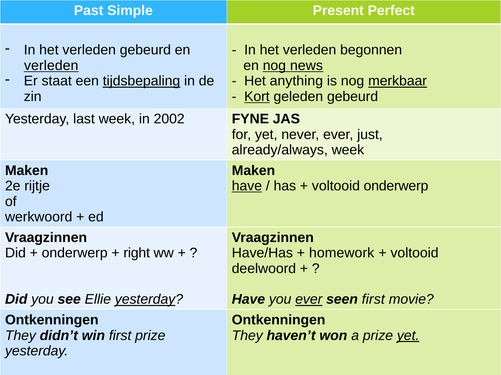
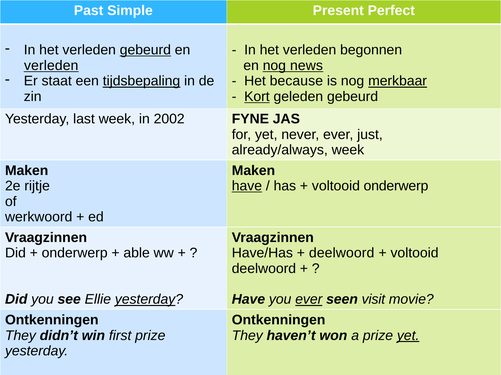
gebeurd at (145, 50) underline: none -> present
anything: anything -> because
right: right -> able
homework at (342, 253): homework -> deelwoord
seen first: first -> visit
